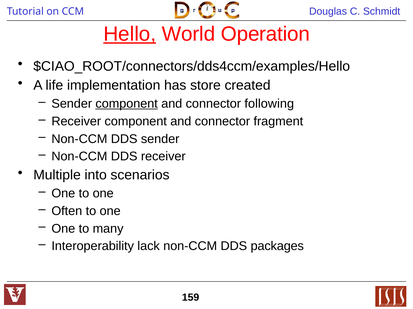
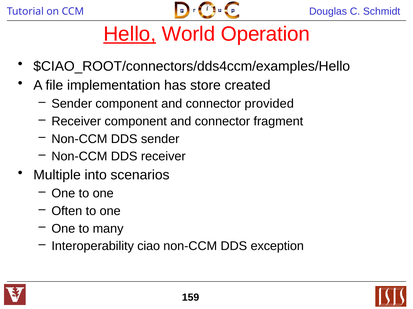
life: life -> file
component at (127, 104) underline: present -> none
following: following -> provided
lack: lack -> ciao
packages: packages -> exception
